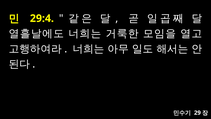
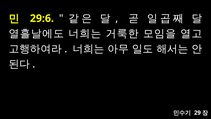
29:4: 29:4 -> 29:6
